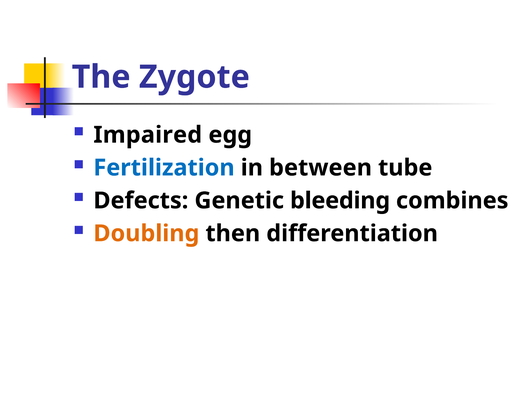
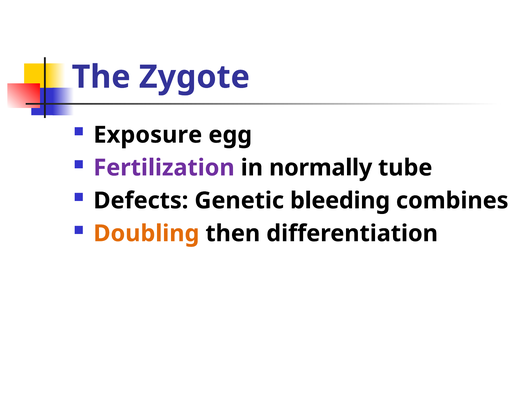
Impaired: Impaired -> Exposure
Fertilization colour: blue -> purple
between: between -> normally
